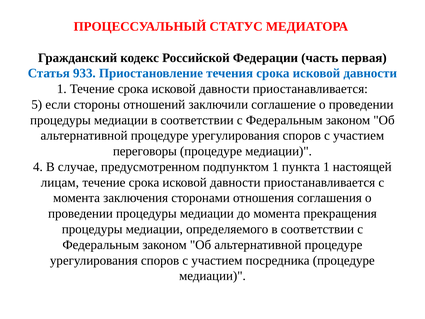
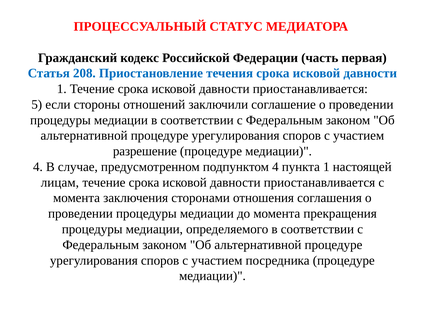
933: 933 -> 208
переговоры: переговоры -> разрешение
подпунктом 1: 1 -> 4
